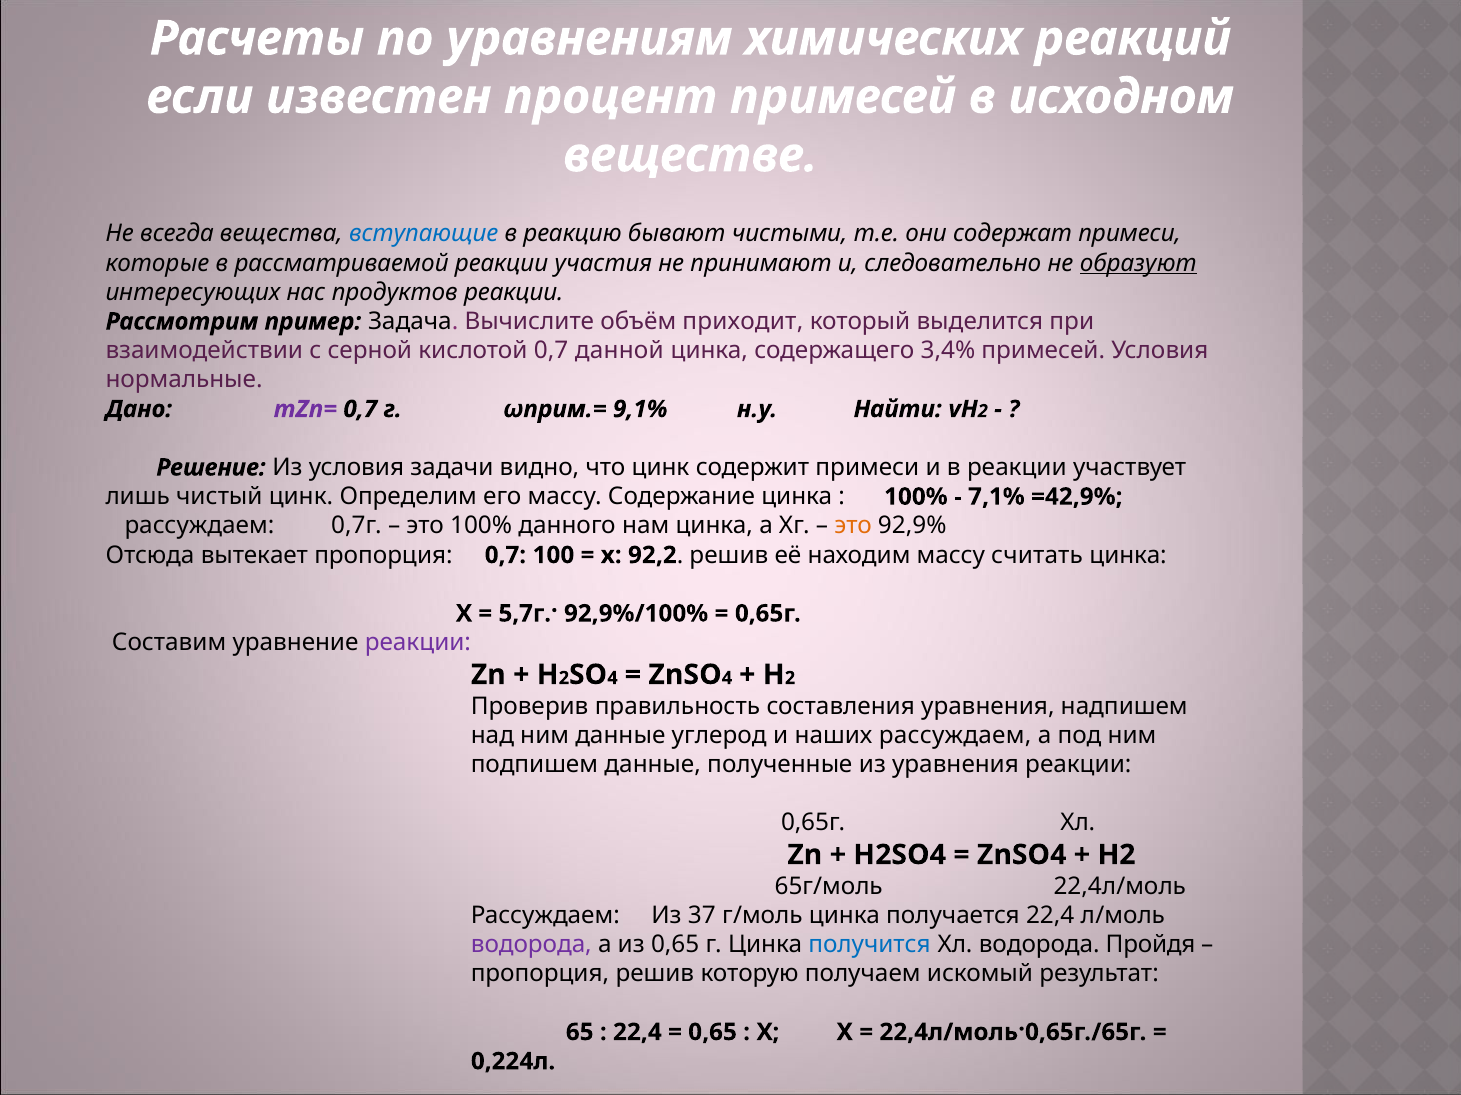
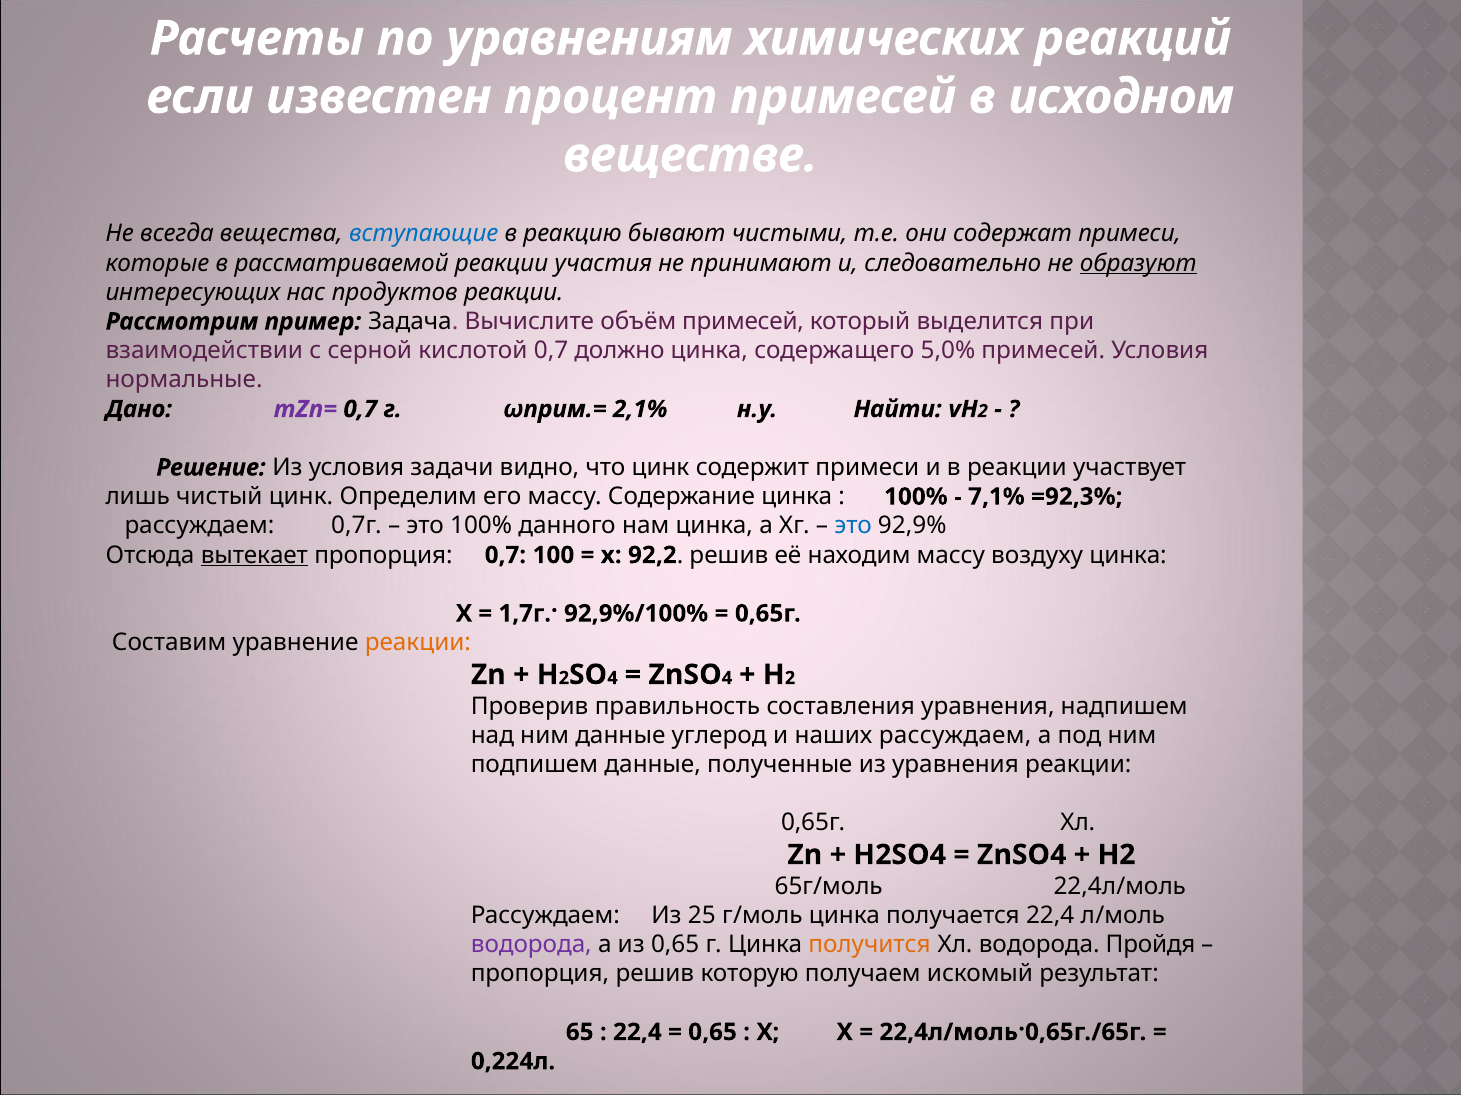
объём приходит: приходит -> примесей
данной: данной -> должно
3,4%: 3,4% -> 5,0%
9,1%: 9,1% -> 2,1%
=42,9%: =42,9% -> =92,3%
это at (853, 526) colour: orange -> blue
вытекает underline: none -> present
считать: считать -> воздуху
5,7г.·: 5,7г.· -> 1,7г.·
реакции at (418, 643) colour: purple -> orange
37: 37 -> 25
получится colour: blue -> orange
